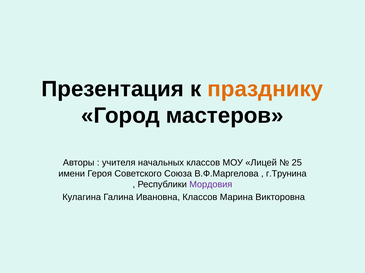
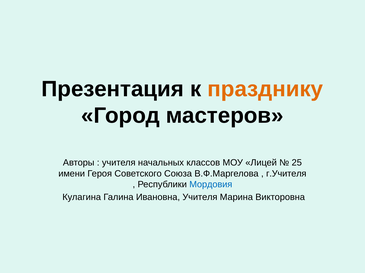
г.Трунина: г.Трунина -> г.Учителя
Мордовия colour: purple -> blue
Ивановна Классов: Классов -> Учителя
